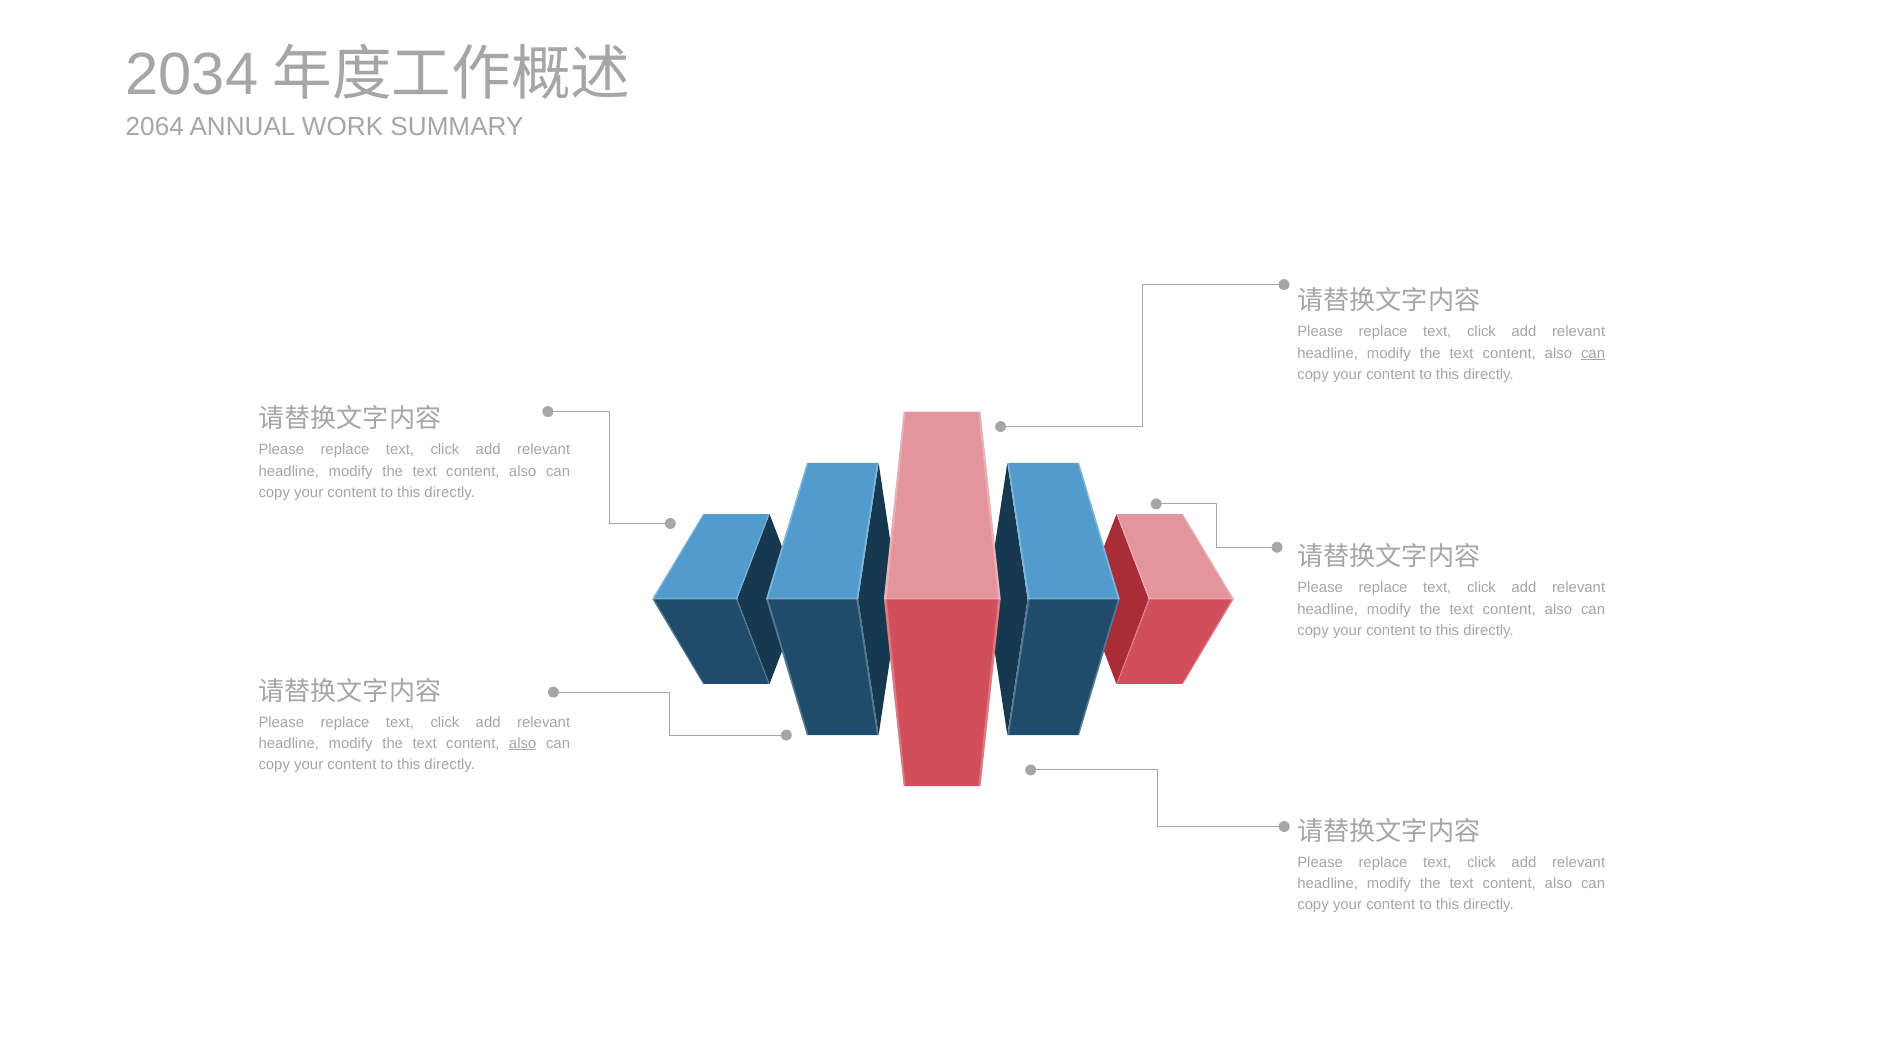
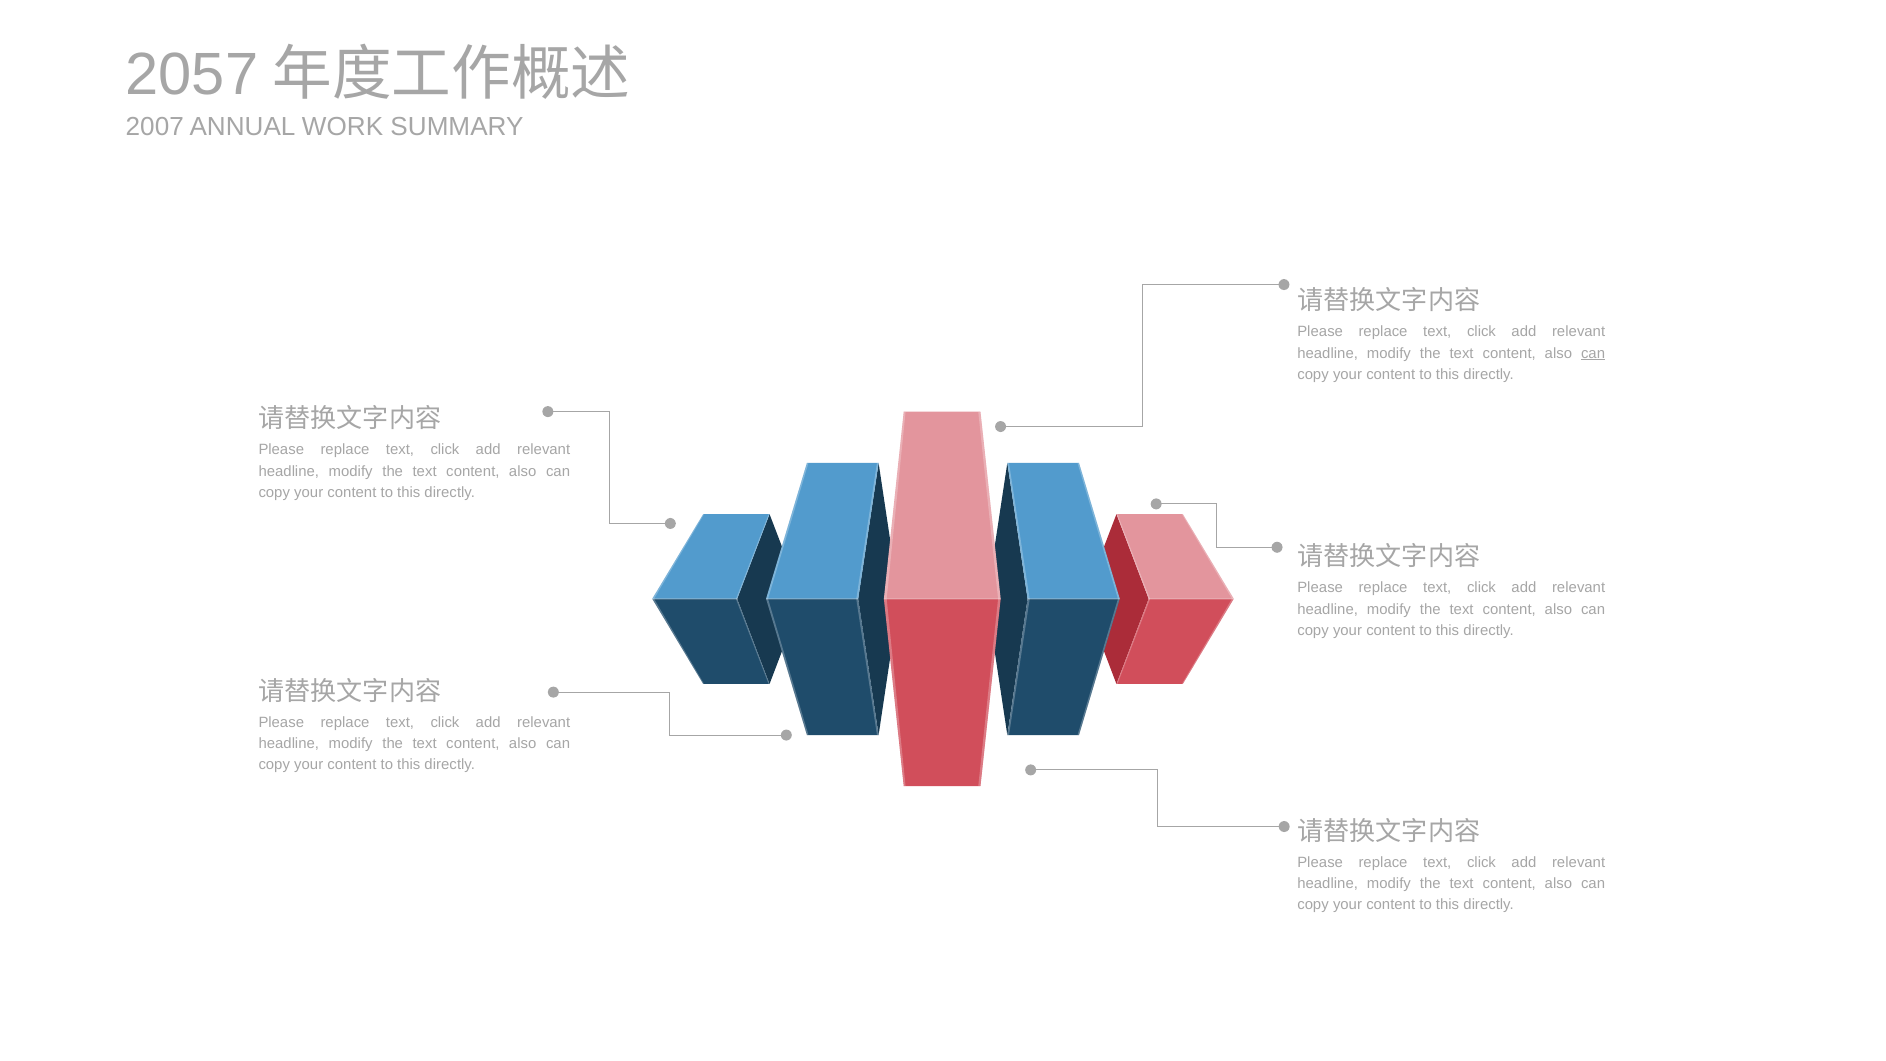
2034: 2034 -> 2057
2064: 2064 -> 2007
also at (523, 743) underline: present -> none
